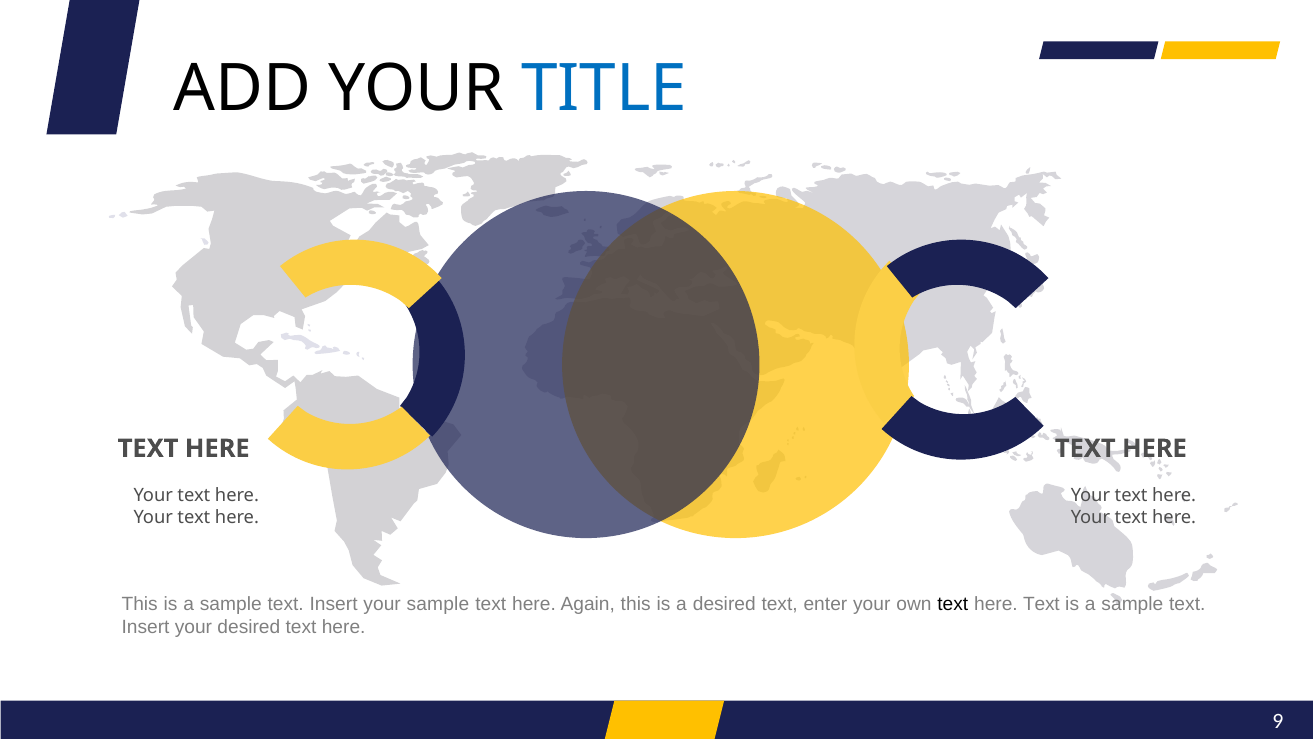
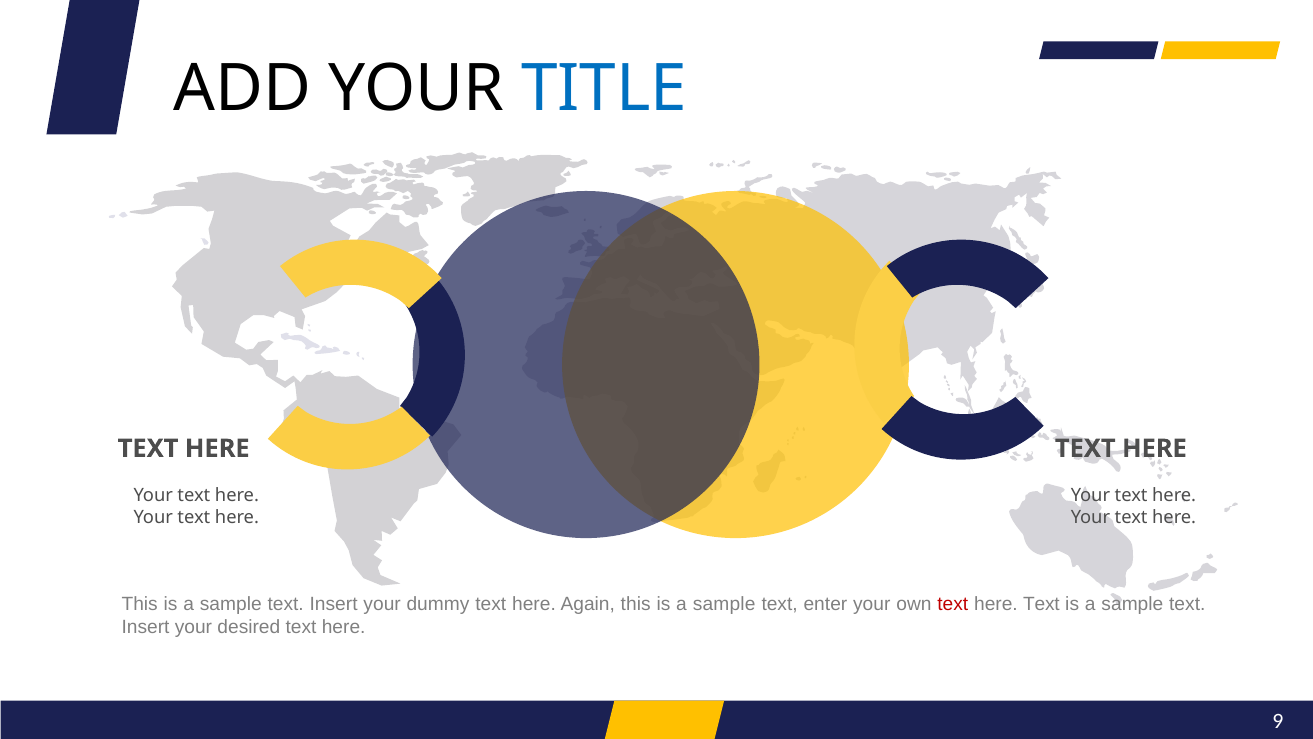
your sample: sample -> dummy
desired at (724, 604): desired -> sample
text at (953, 604) colour: black -> red
